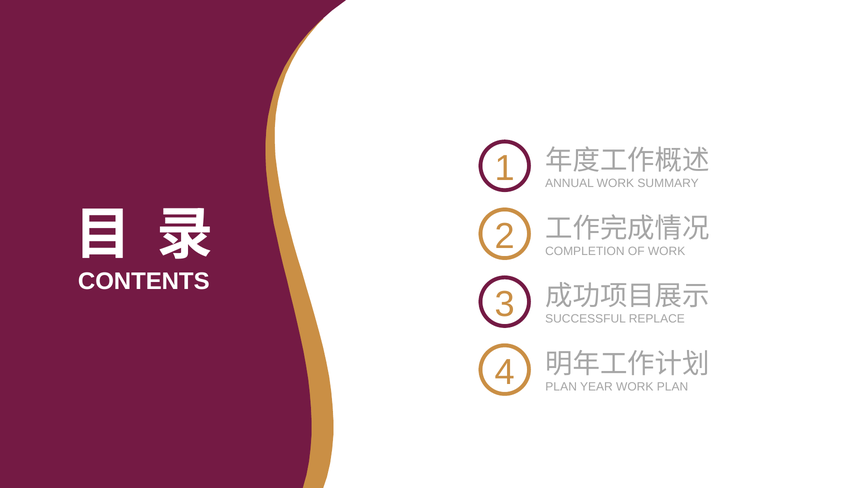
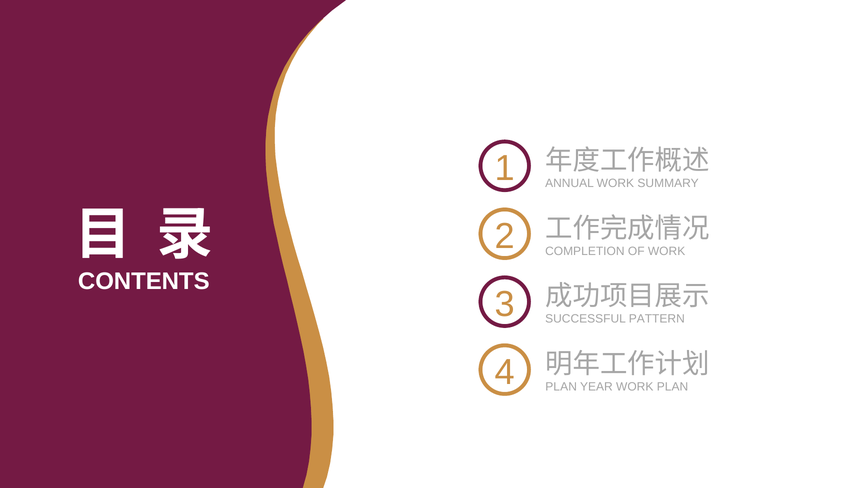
REPLACE: REPLACE -> PATTERN
